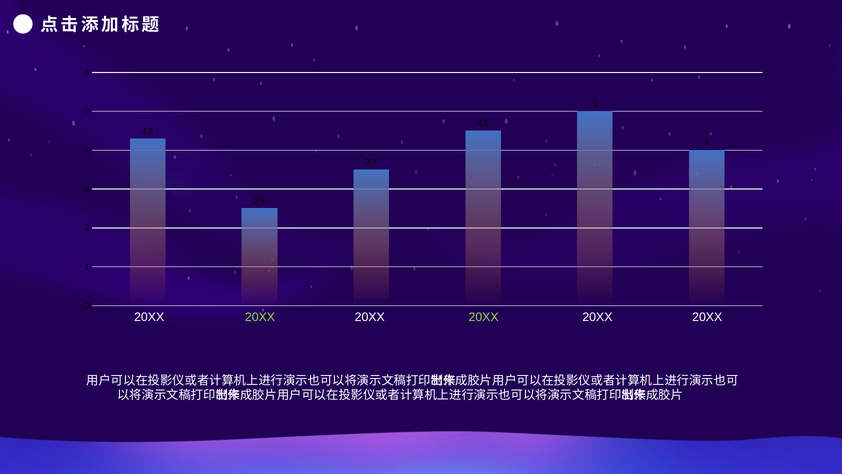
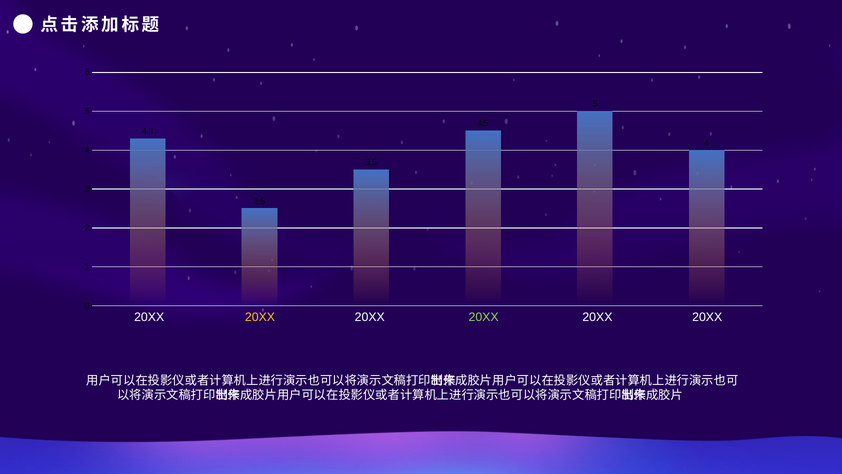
20XX at (260, 317) colour: light green -> yellow
